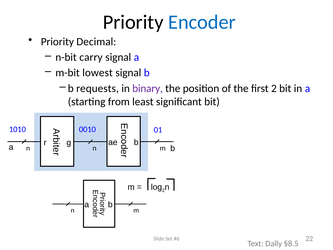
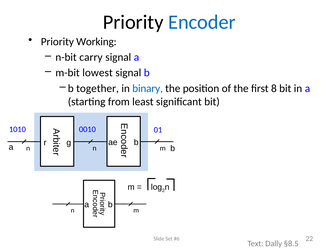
Decimal: Decimal -> Working
requests: requests -> together
binary colour: purple -> blue
first 2: 2 -> 8
